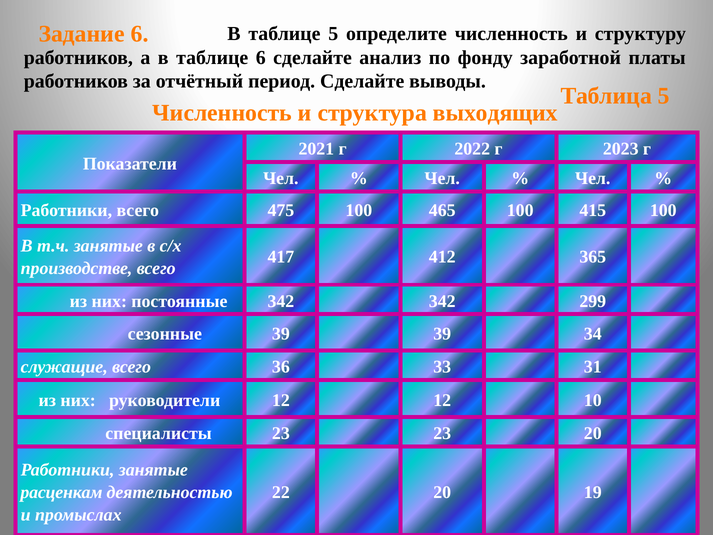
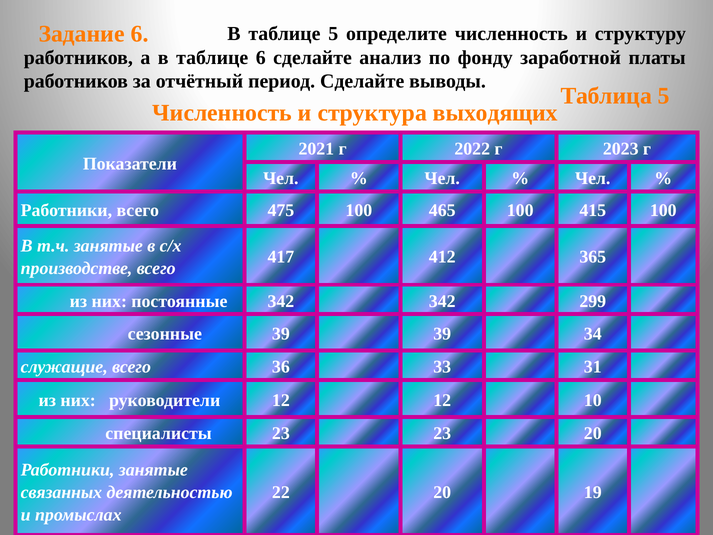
расценкам: расценкам -> связанных
